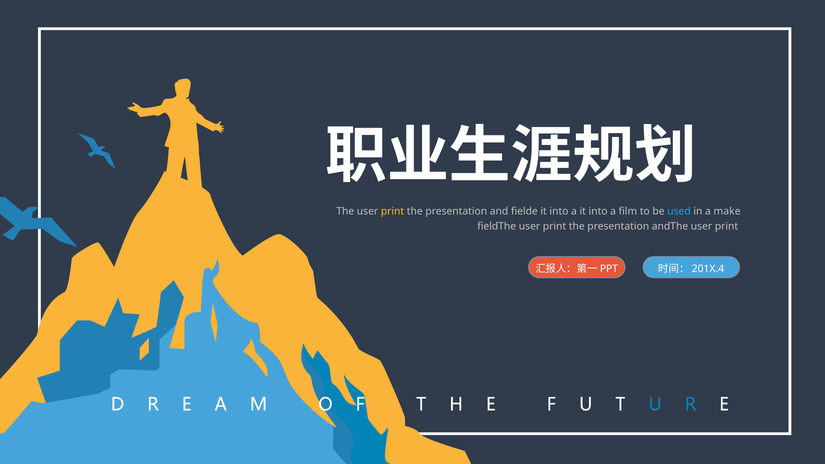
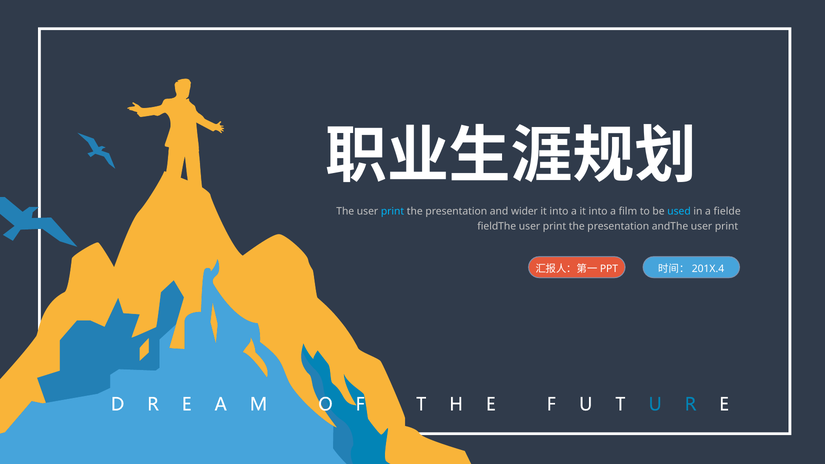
print at (393, 211) colour: yellow -> light blue
fielde: fielde -> wider
make: make -> fielde
